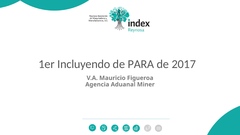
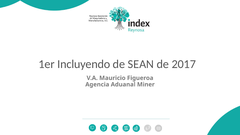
PARA: PARA -> SEAN
